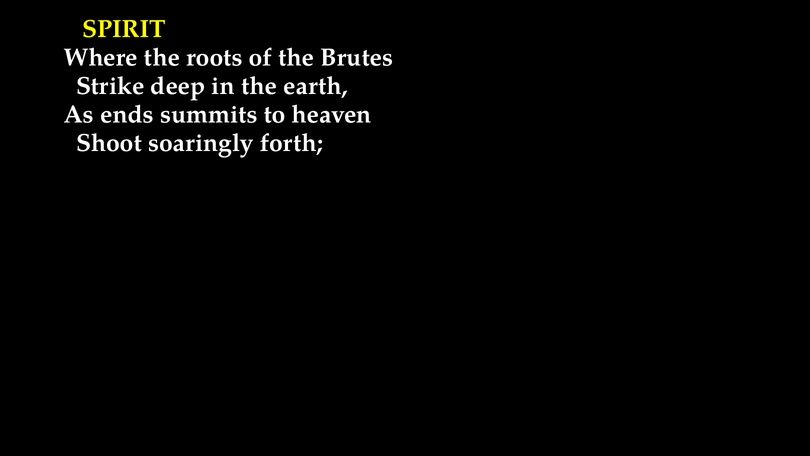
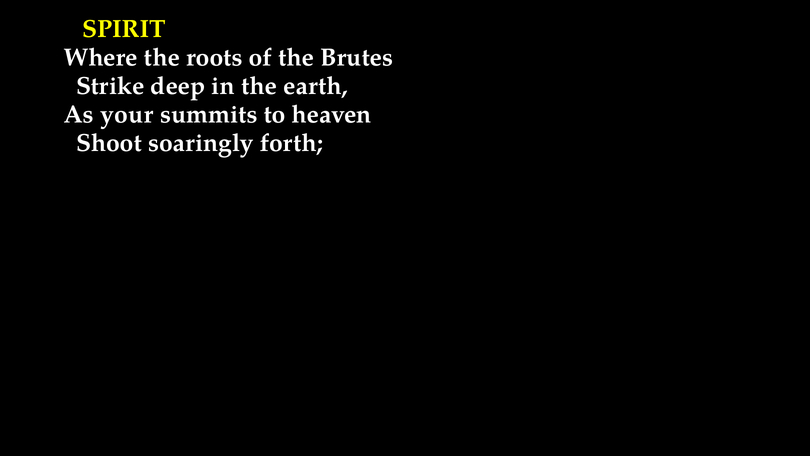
ends: ends -> your
